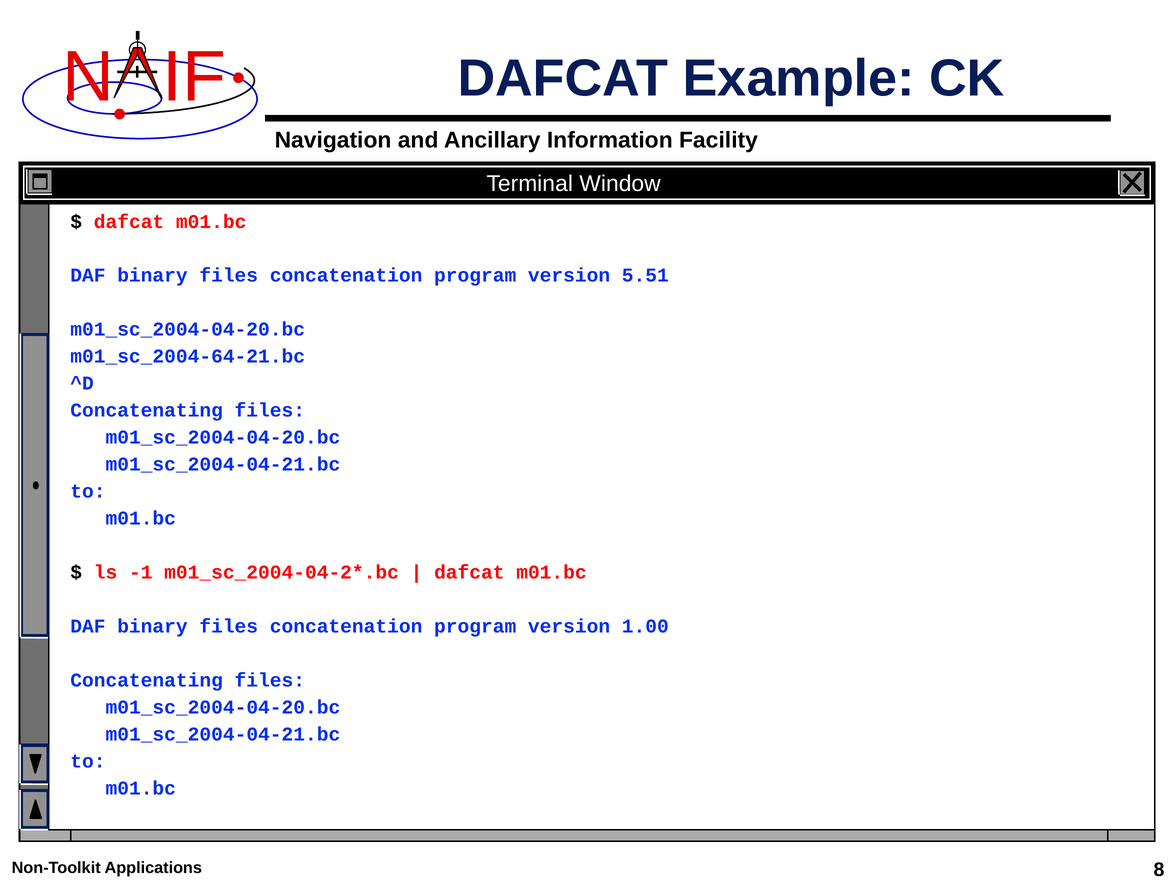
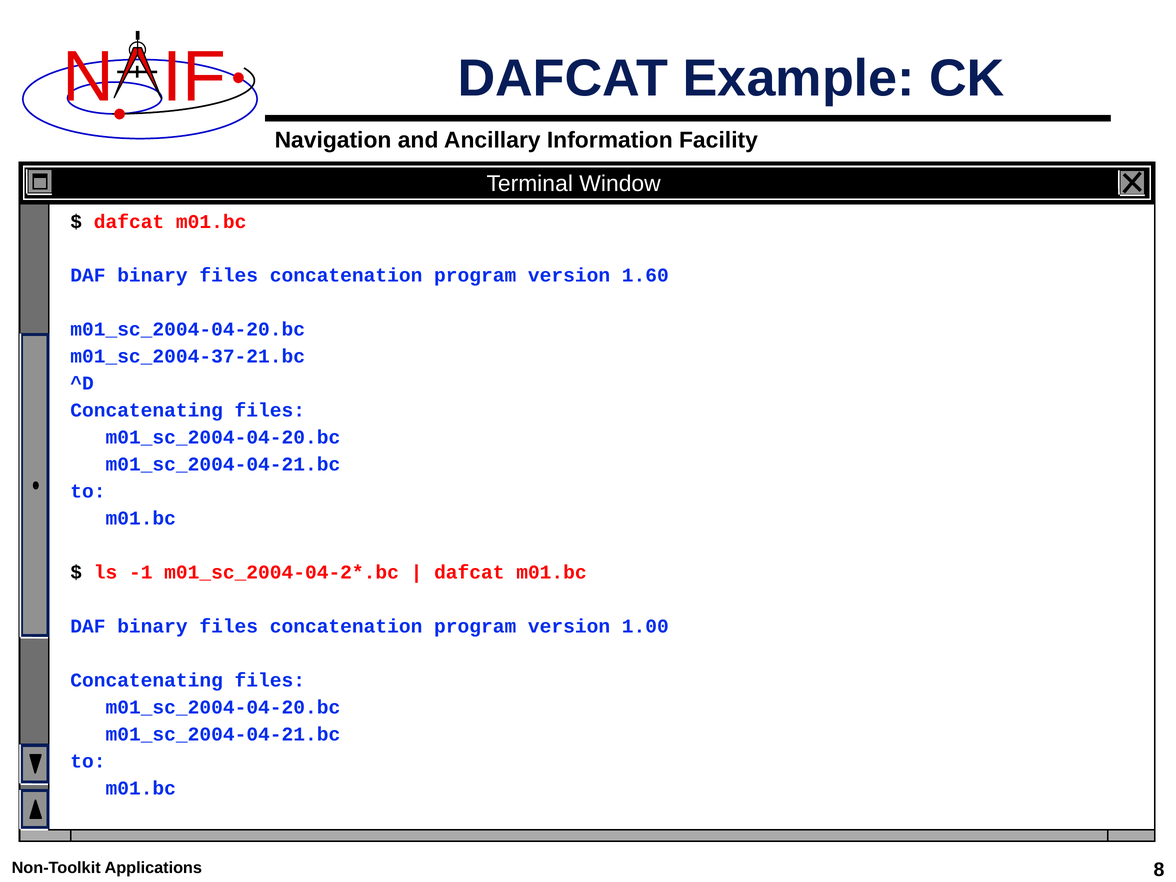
5.51: 5.51 -> 1.60
m01_sc_2004-64-21.bc: m01_sc_2004-64-21.bc -> m01_sc_2004-37-21.bc
